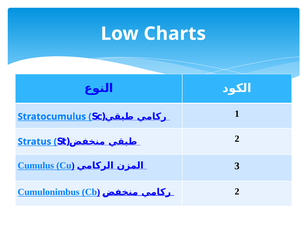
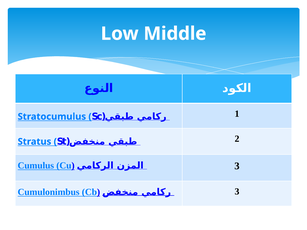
Charts: Charts -> Middle
2 at (237, 192): 2 -> 3
